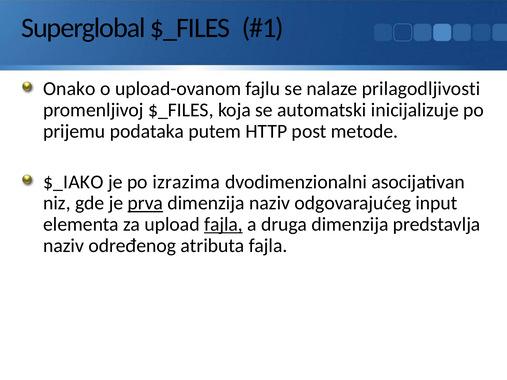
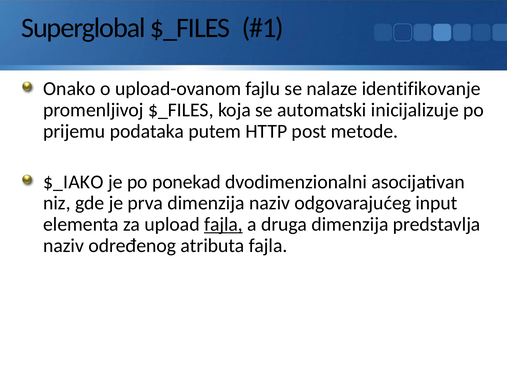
prilagodljivosti: prilagodljivosti -> identifikovanje
izrazima: izrazima -> ponekad
prva underline: present -> none
